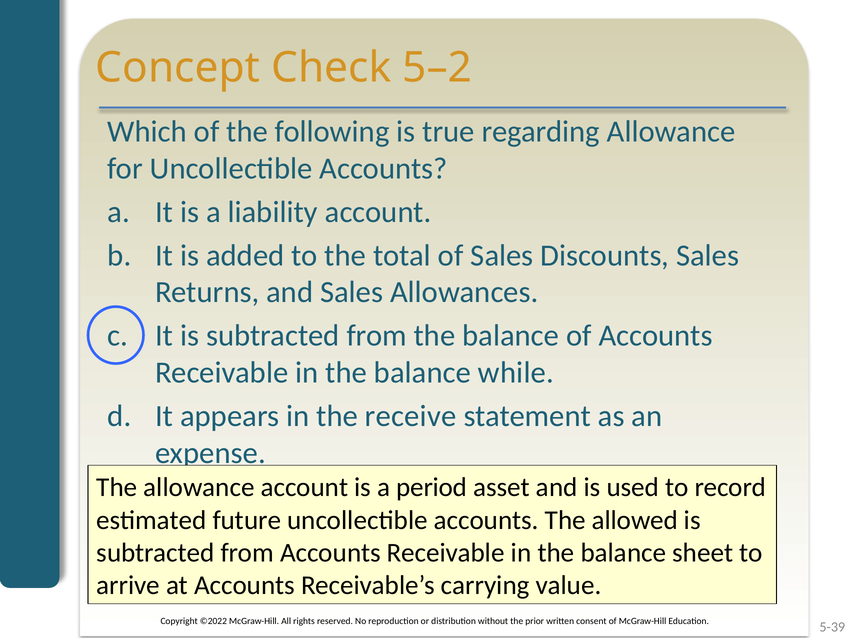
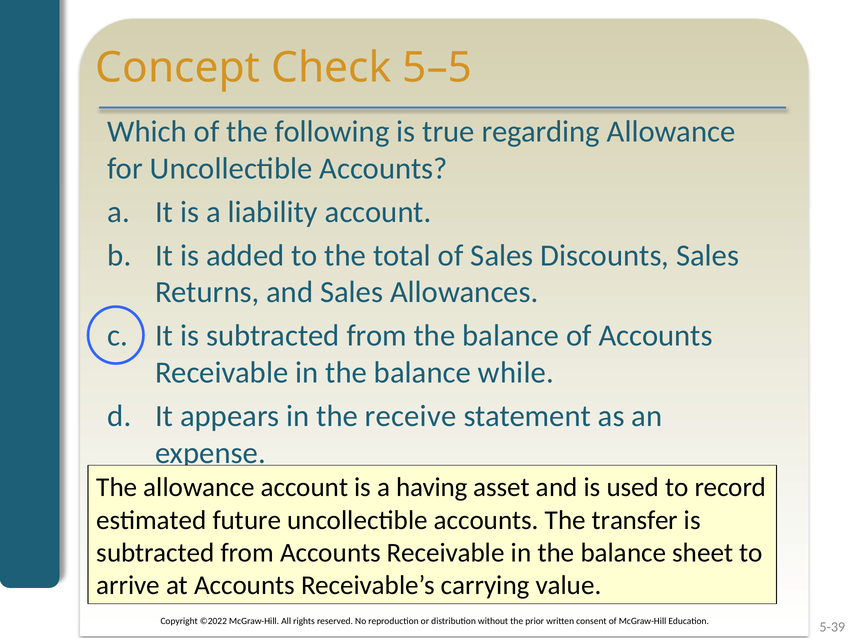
5–2: 5–2 -> 5–5
period: period -> having
allowed: allowed -> transfer
